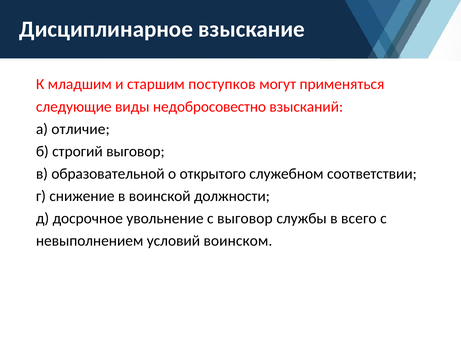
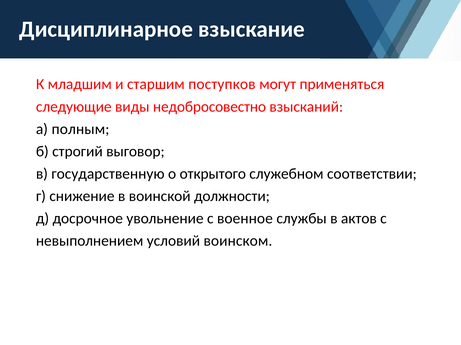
отличие: отличие -> полным
образовательной: образовательной -> государственную
с выговор: выговор -> военное
всего: всего -> актов
